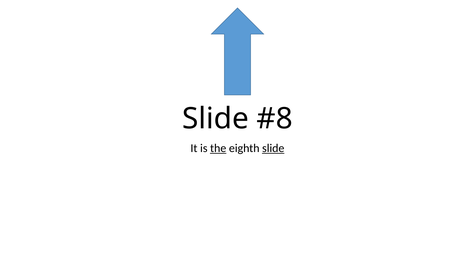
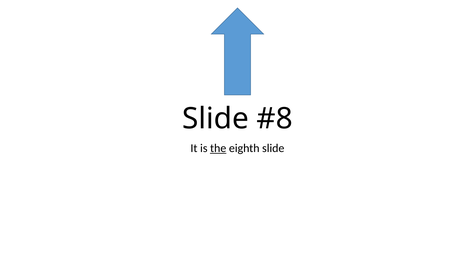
slide at (273, 148) underline: present -> none
